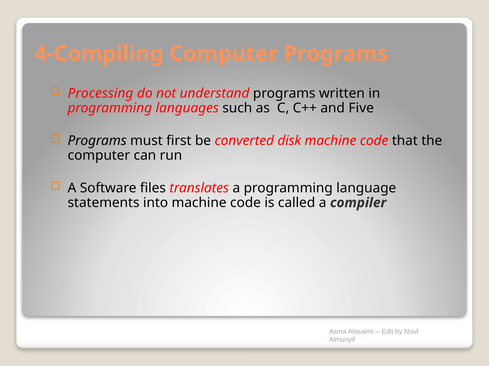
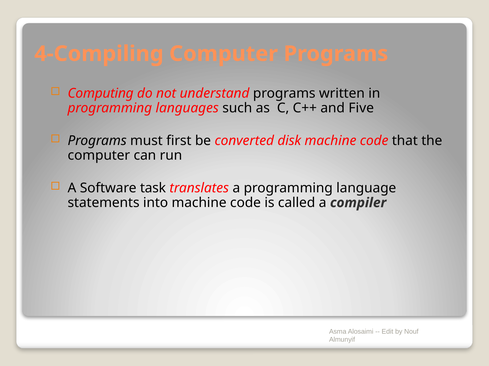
Processing: Processing -> Computing
files: files -> task
